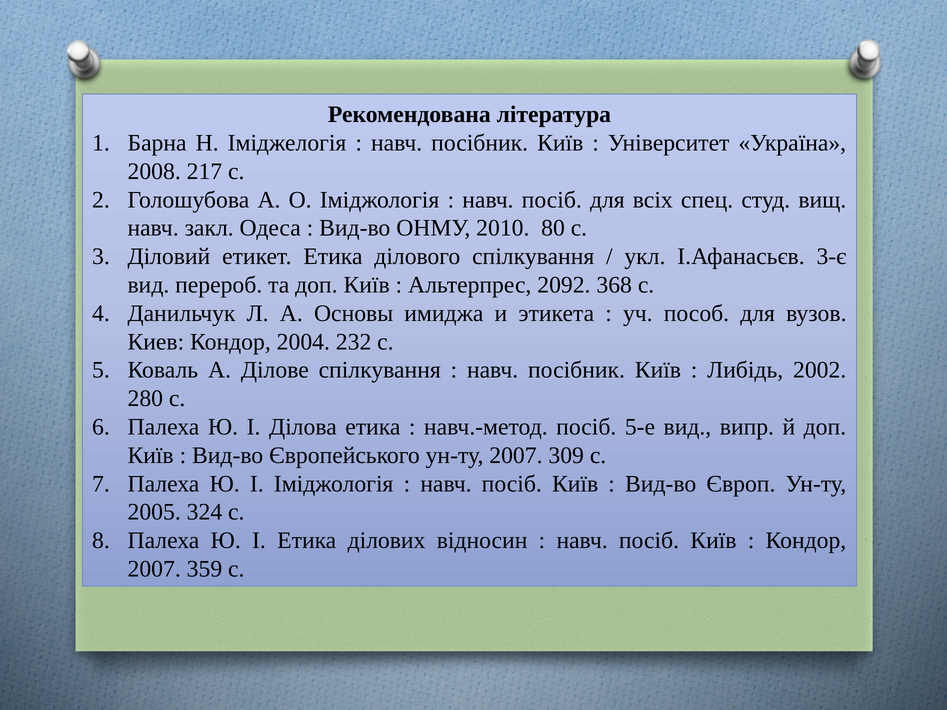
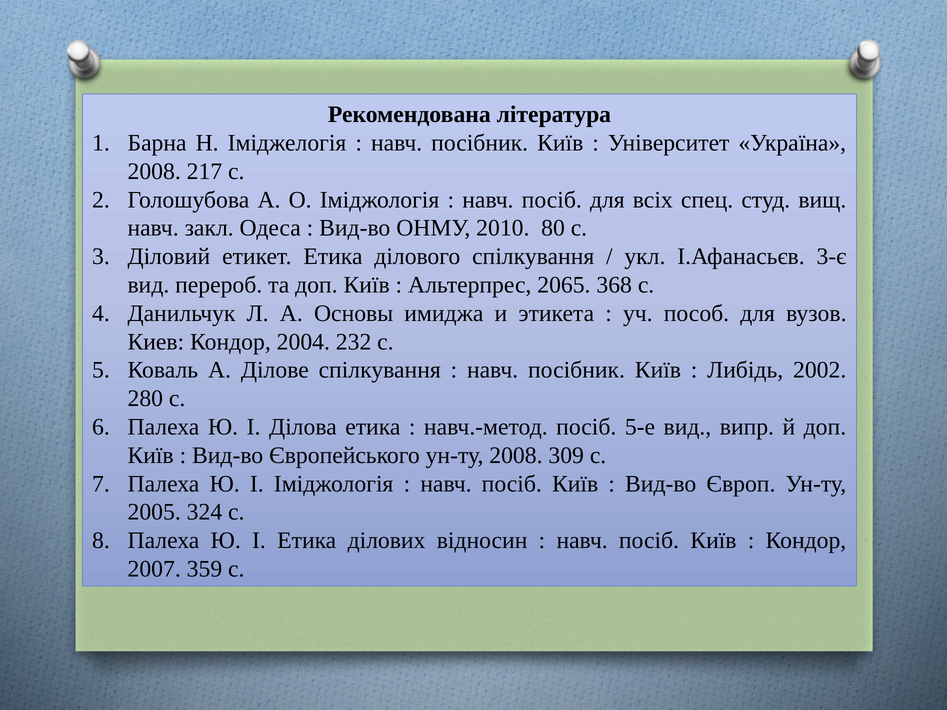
2092: 2092 -> 2065
ун-ту 2007: 2007 -> 2008
